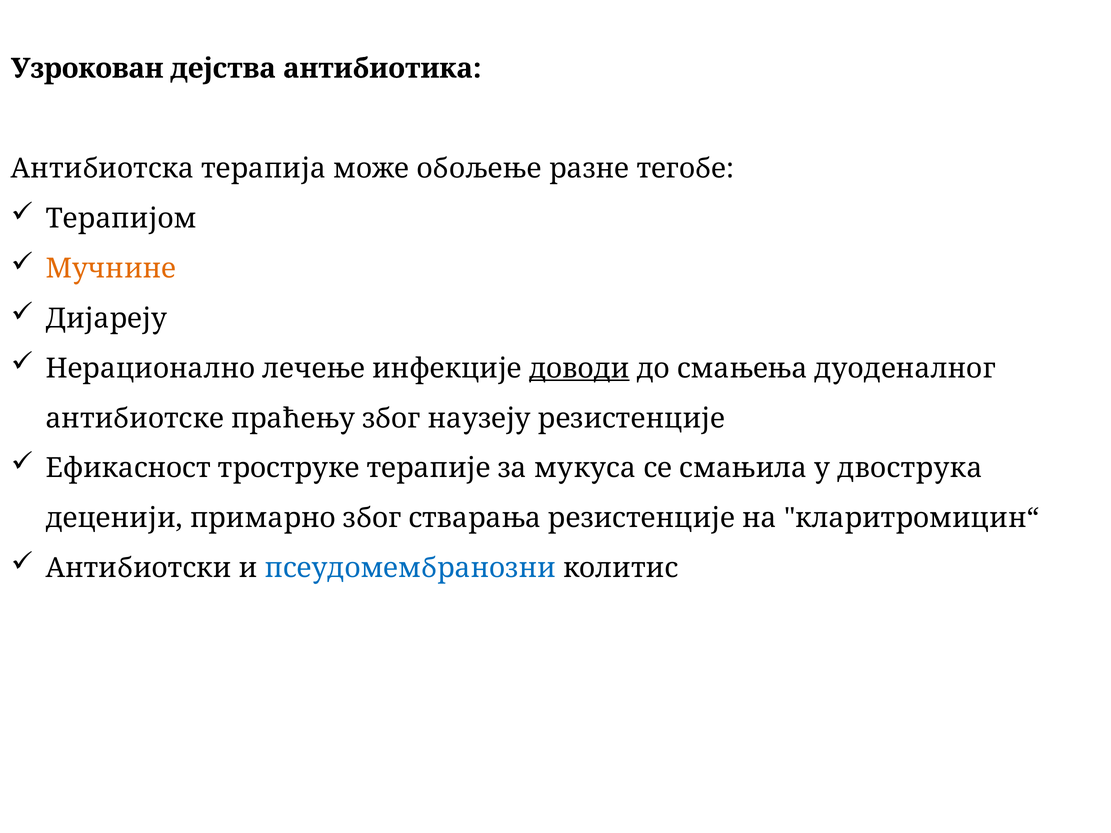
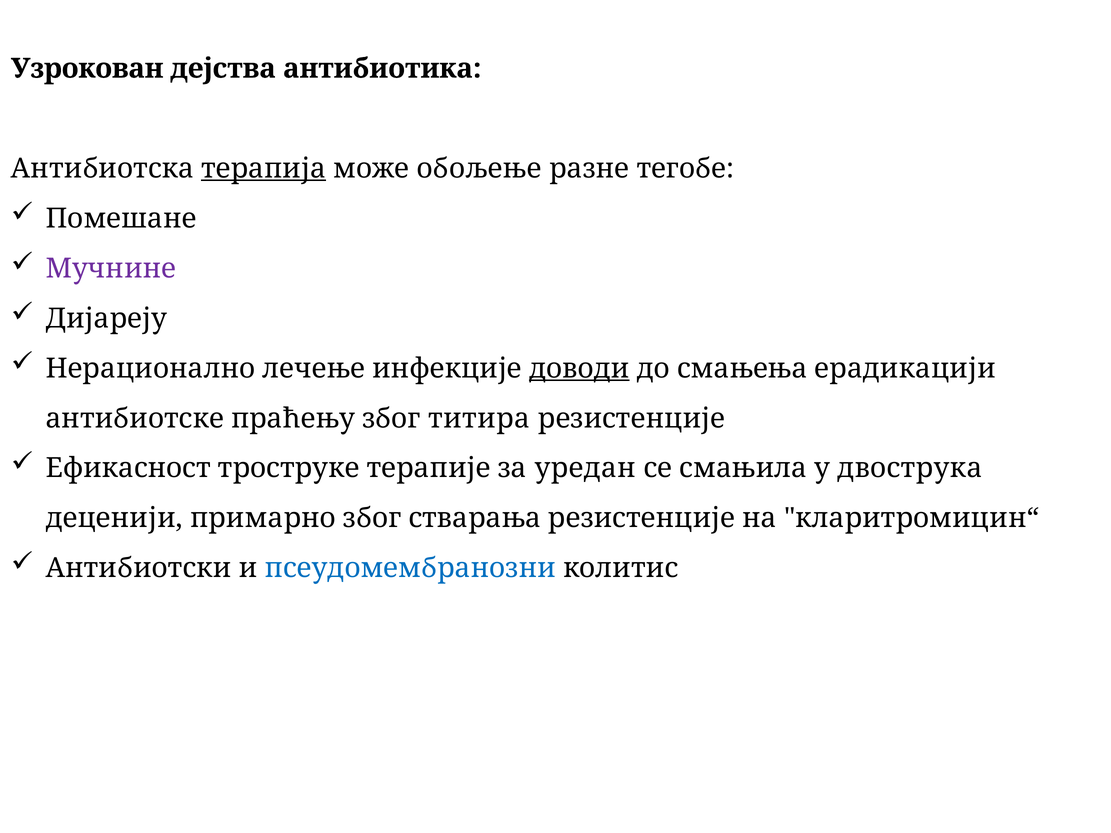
терапија underline: none -> present
Терапијом: Терапијом -> Помешане
Мучнине colour: orange -> purple
дуоденалног: дуоденалног -> ерадикацији
наузеју: наузеју -> титира
мукуса: мукуса -> уредан
